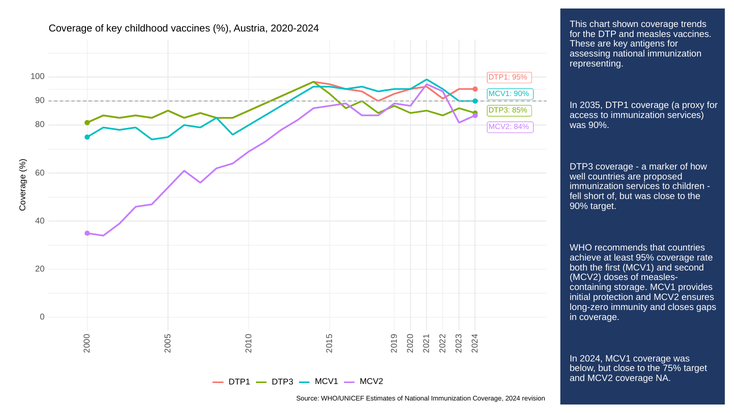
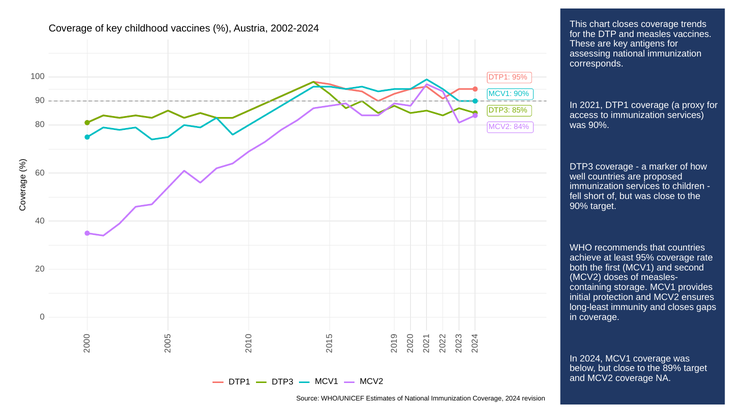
chart shown: shown -> closes
2020-2024: 2020-2024 -> 2002-2024
representing: representing -> corresponds
2035: 2035 -> 2021
long-zero: long-zero -> long-least
75%: 75% -> 89%
